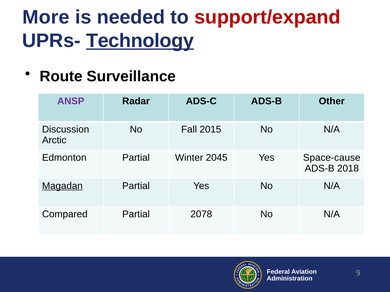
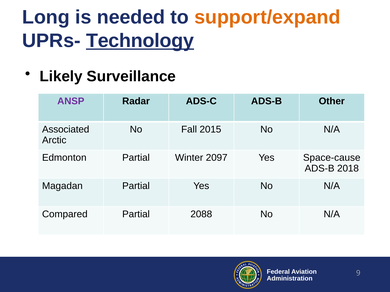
More: More -> Long
support/expand colour: red -> orange
Route: Route -> Likely
Discussion: Discussion -> Associated
2045: 2045 -> 2097
Magadan underline: present -> none
2078: 2078 -> 2088
